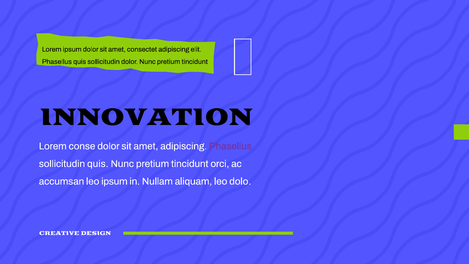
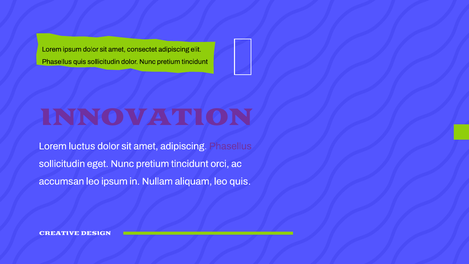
INNOVATION colour: black -> purple
conse: conse -> luctus
sollicitudin quis: quis -> eget
leo dolo: dolo -> quis
